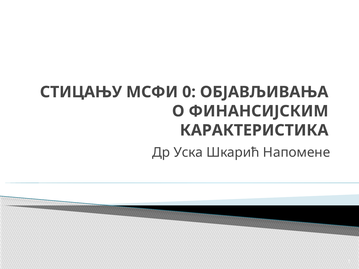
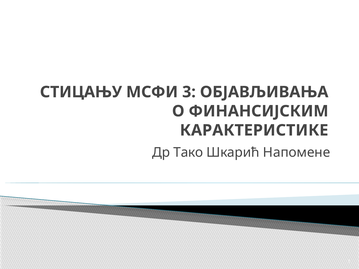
0: 0 -> 3
КАРАКТЕРИСТИКА: КАРАКТЕРИСТИКА -> КАРАКТЕРИСТИКЕ
Уска: Уска -> Тако
